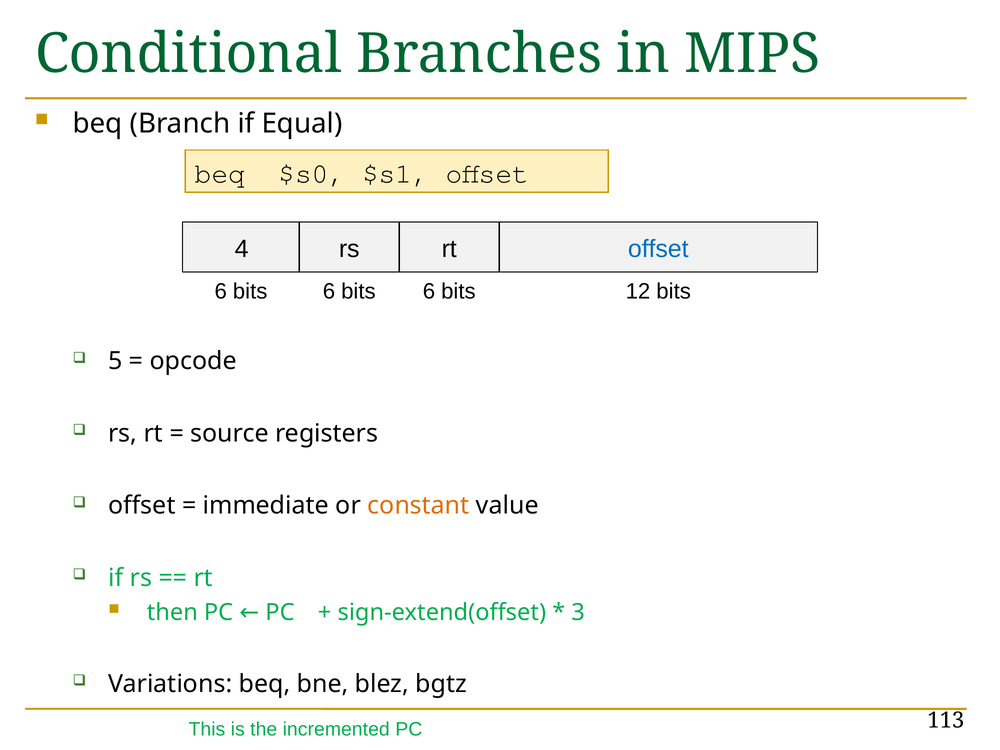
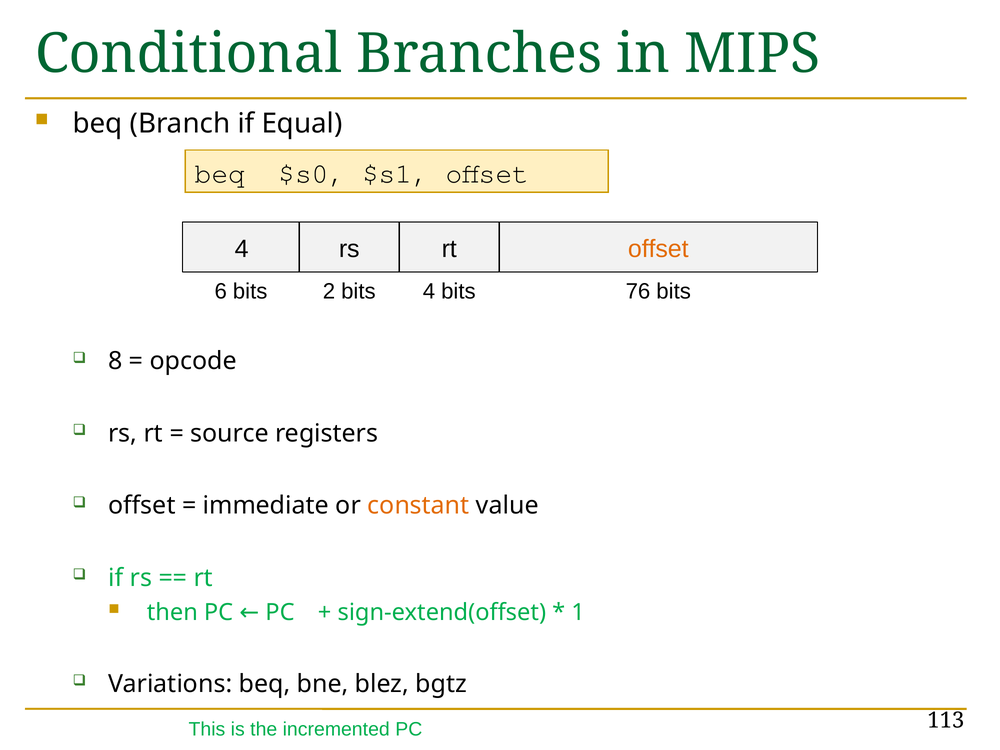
offset at (658, 249) colour: blue -> orange
6 at (329, 291): 6 -> 2
6 at (429, 291): 6 -> 4
12: 12 -> 76
5: 5 -> 8
3: 3 -> 1
